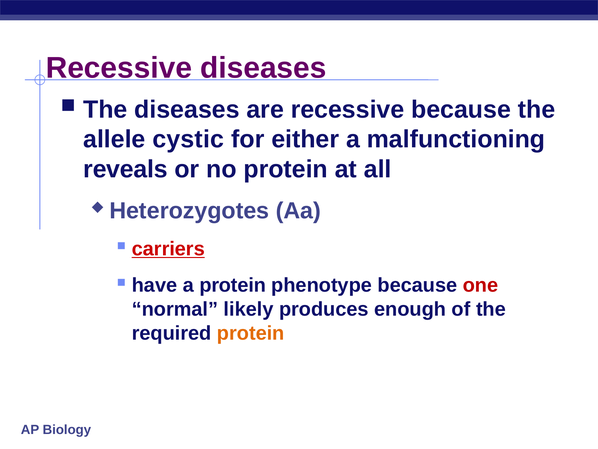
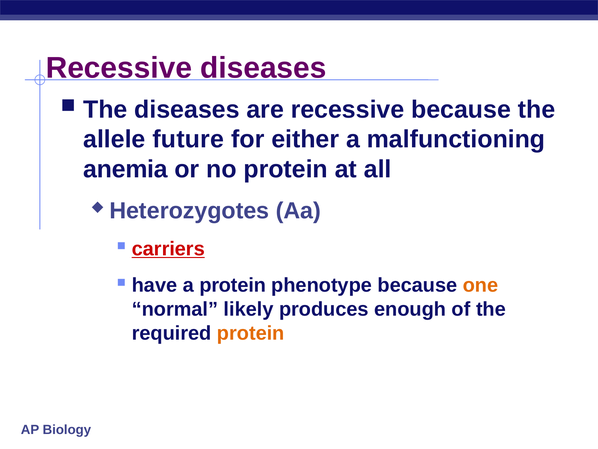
cystic: cystic -> future
reveals: reveals -> anemia
one colour: red -> orange
